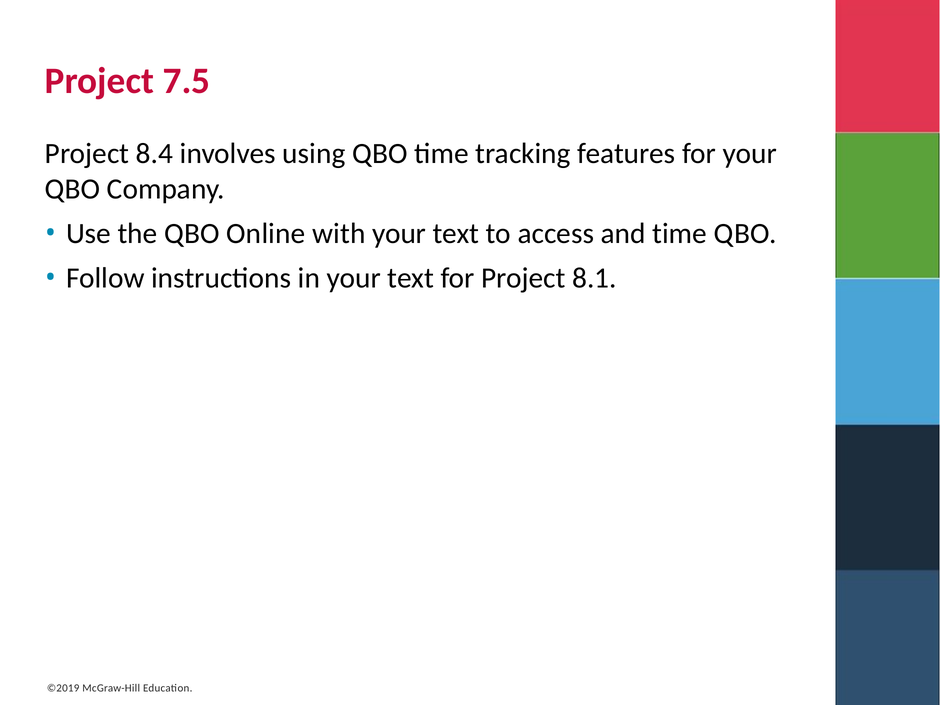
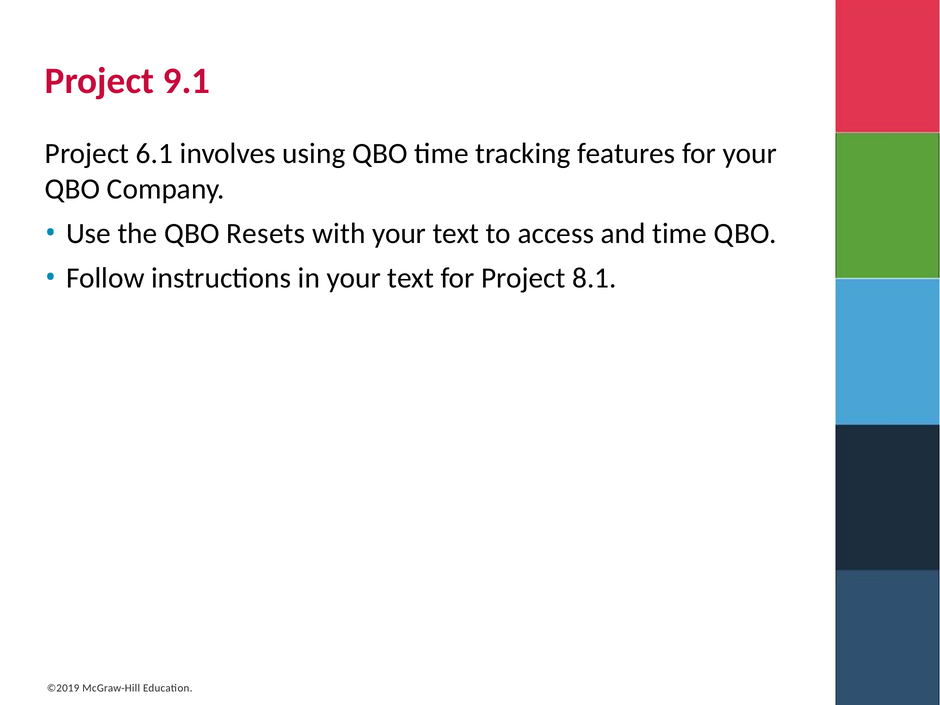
7.5: 7.5 -> 9.1
8.4: 8.4 -> 6.1
Online: Online -> Resets
